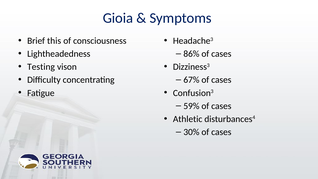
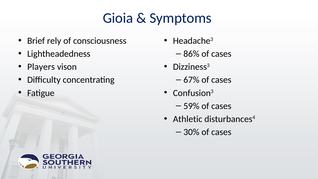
this: this -> rely
Testing: Testing -> Players
